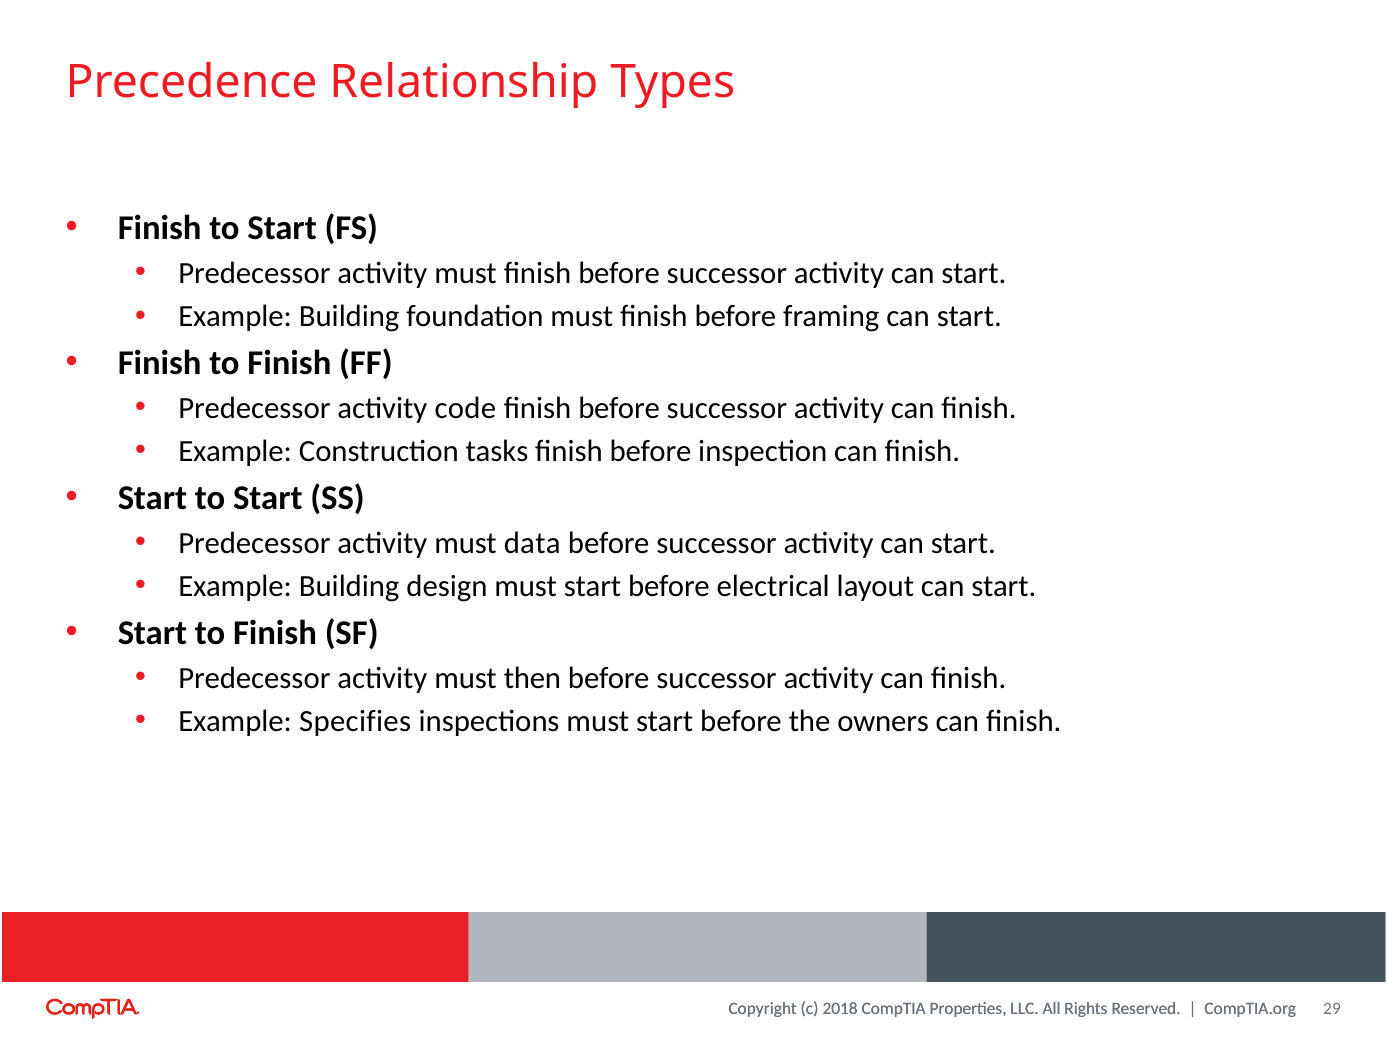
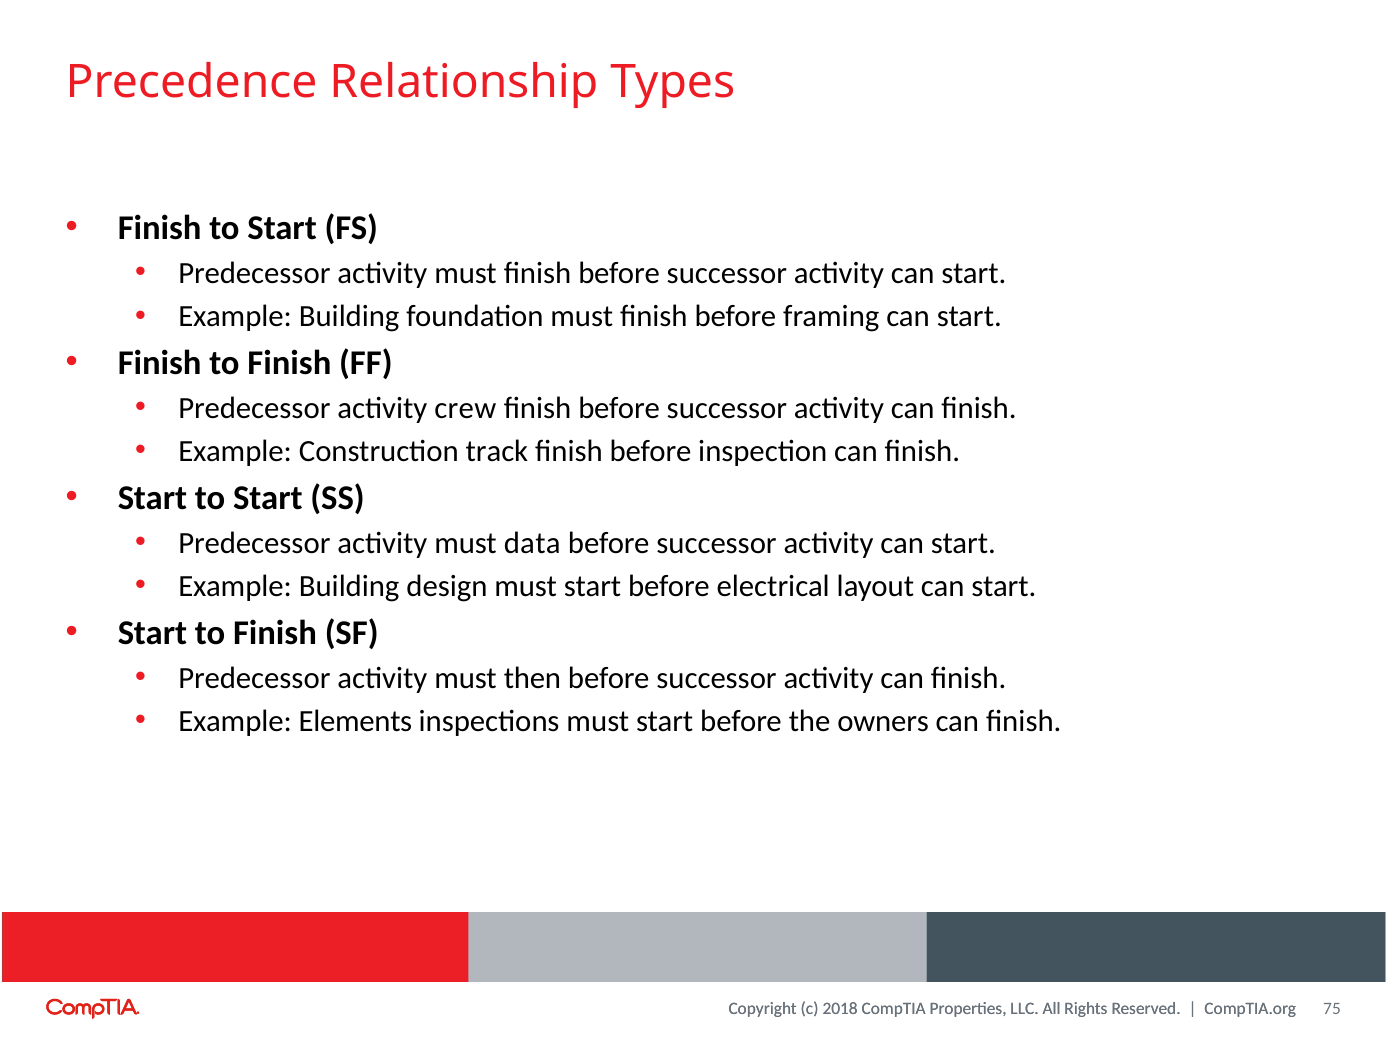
code: code -> crew
tasks: tasks -> track
Specifies: Specifies -> Elements
29: 29 -> 75
